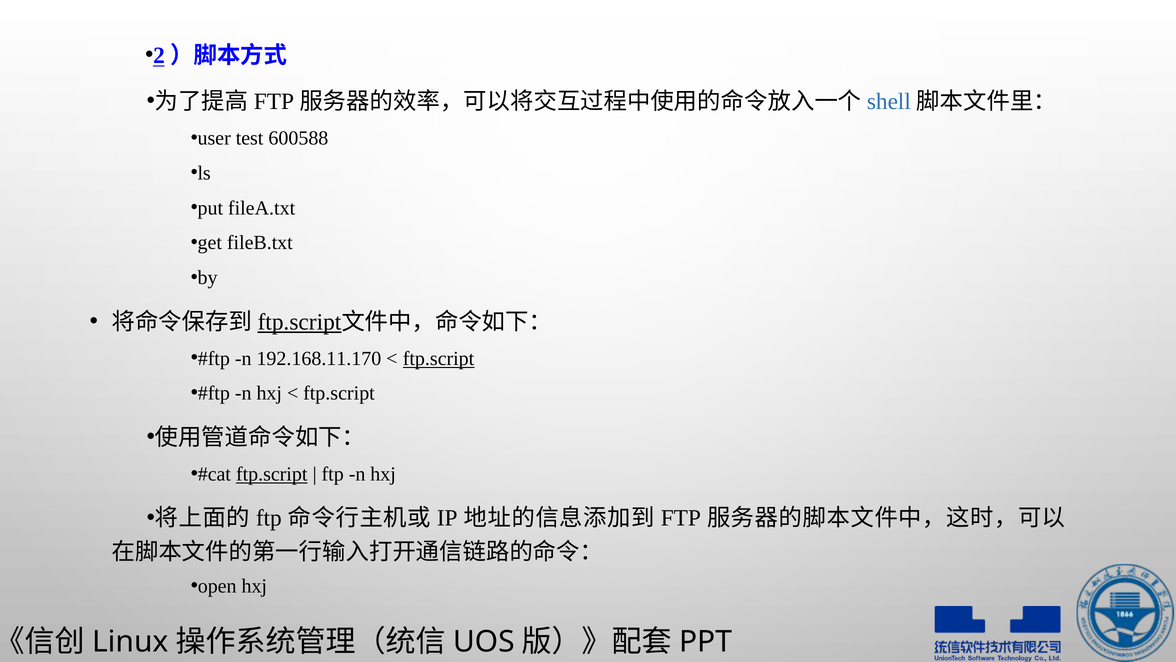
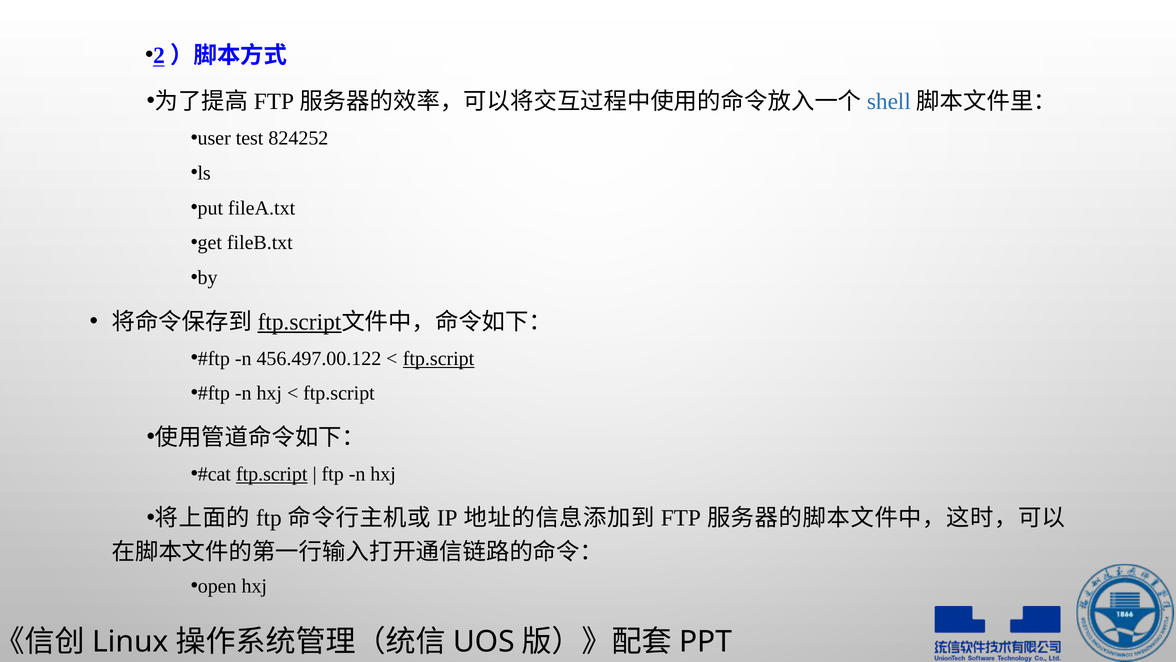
600588: 600588 -> 824252
192.168.11.170: 192.168.11.170 -> 456.497.00.122
